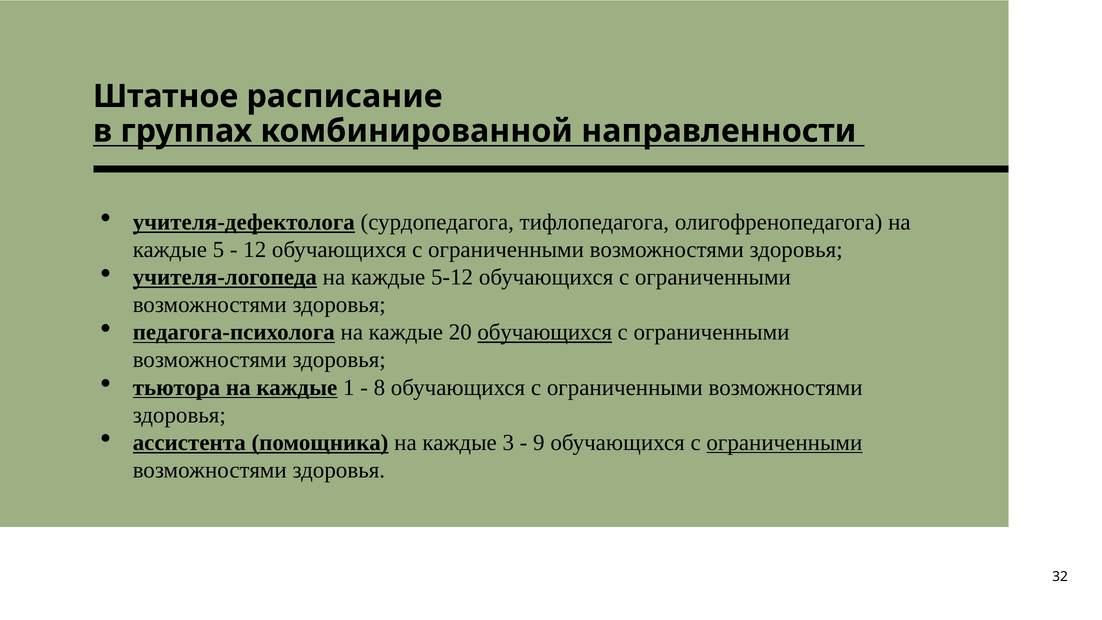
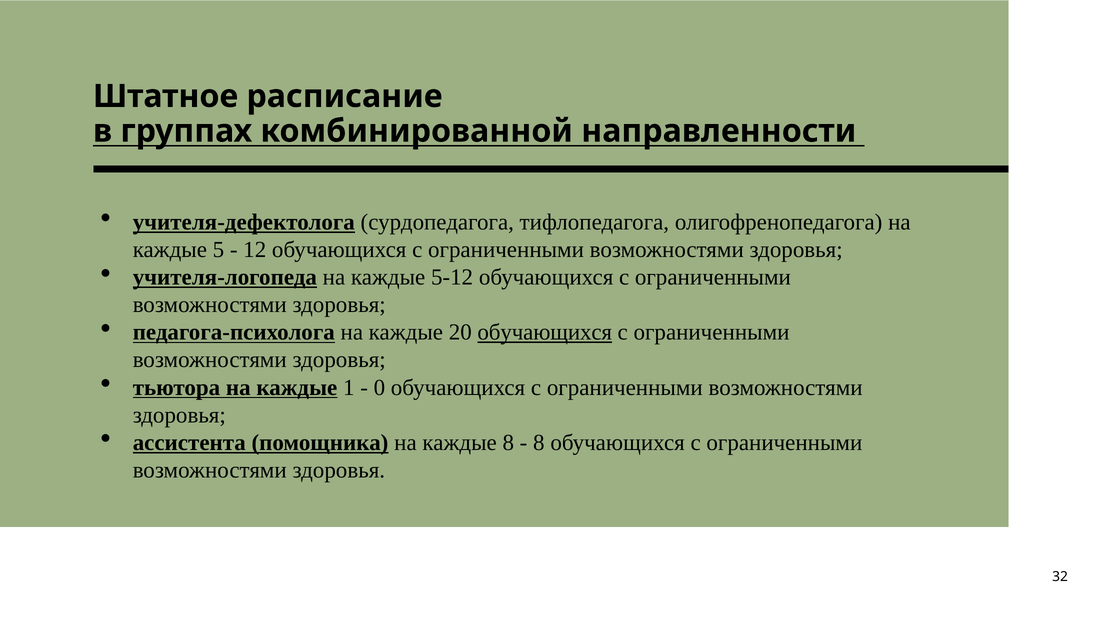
8: 8 -> 0
каждые 3: 3 -> 8
9 at (539, 442): 9 -> 8
ограниченными at (784, 442) underline: present -> none
